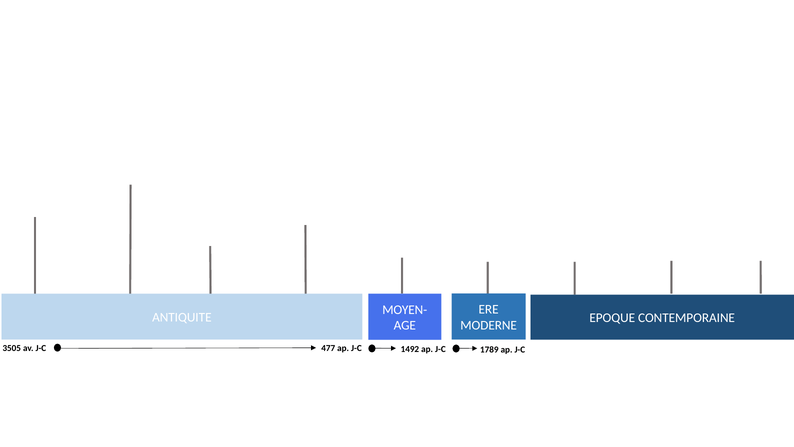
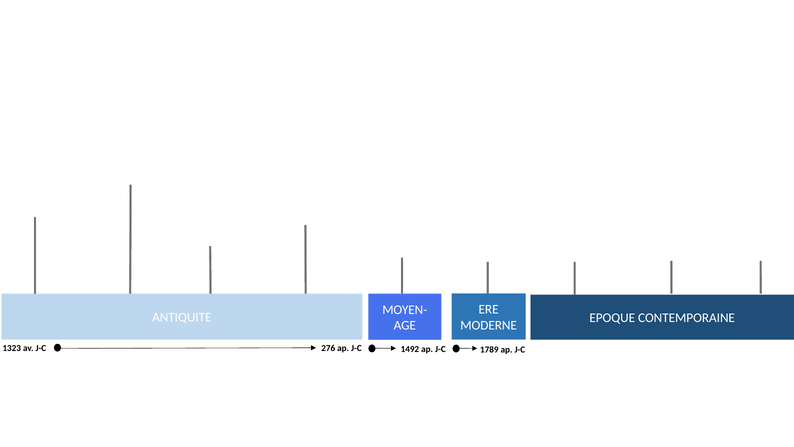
3505: 3505 -> 1323
477: 477 -> 276
